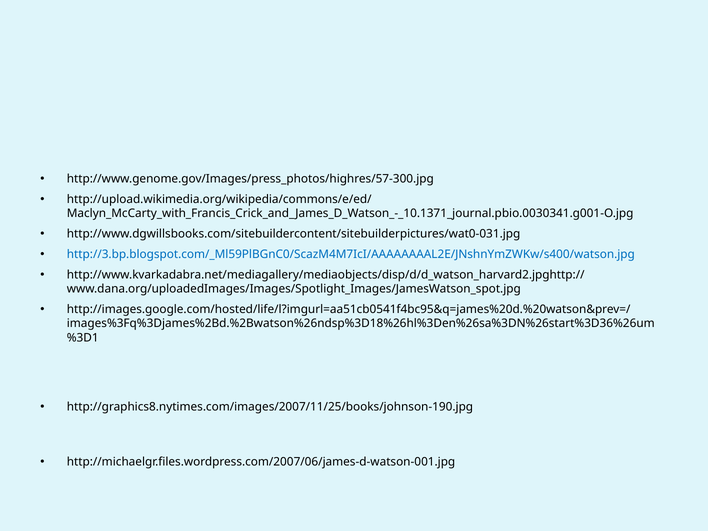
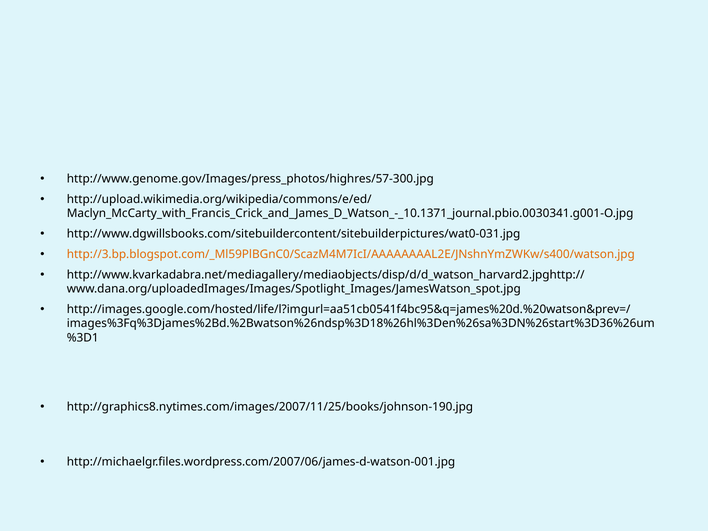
http://3.bp.blogspot.com/_Ml59PlBGnC0/ScazM4M7IcI/AAAAAAAAL2E/JNshnYmZWKw/s400/watson.jpg colour: blue -> orange
